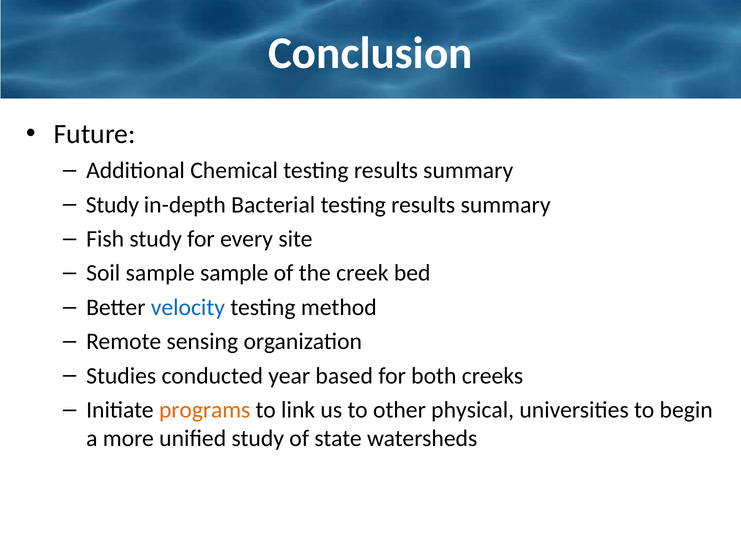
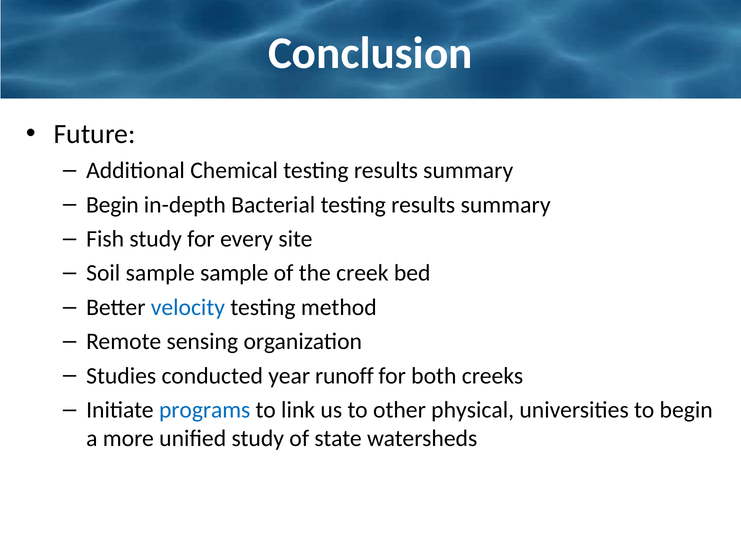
Study at (112, 205): Study -> Begin
based: based -> runoff
programs colour: orange -> blue
